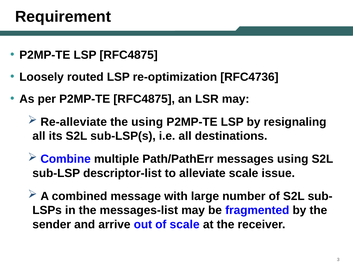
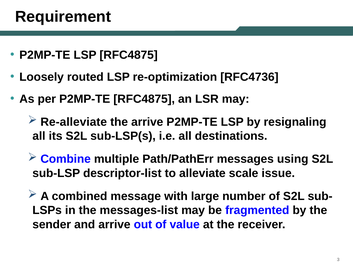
the using: using -> arrive
of scale: scale -> value
